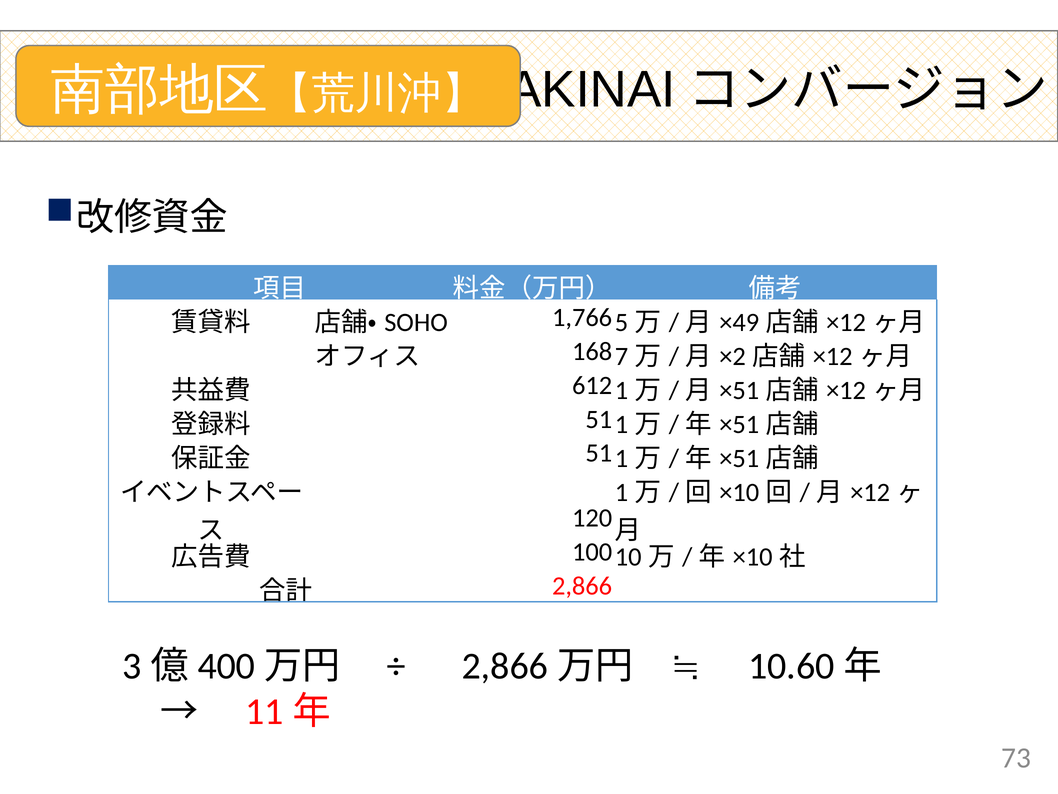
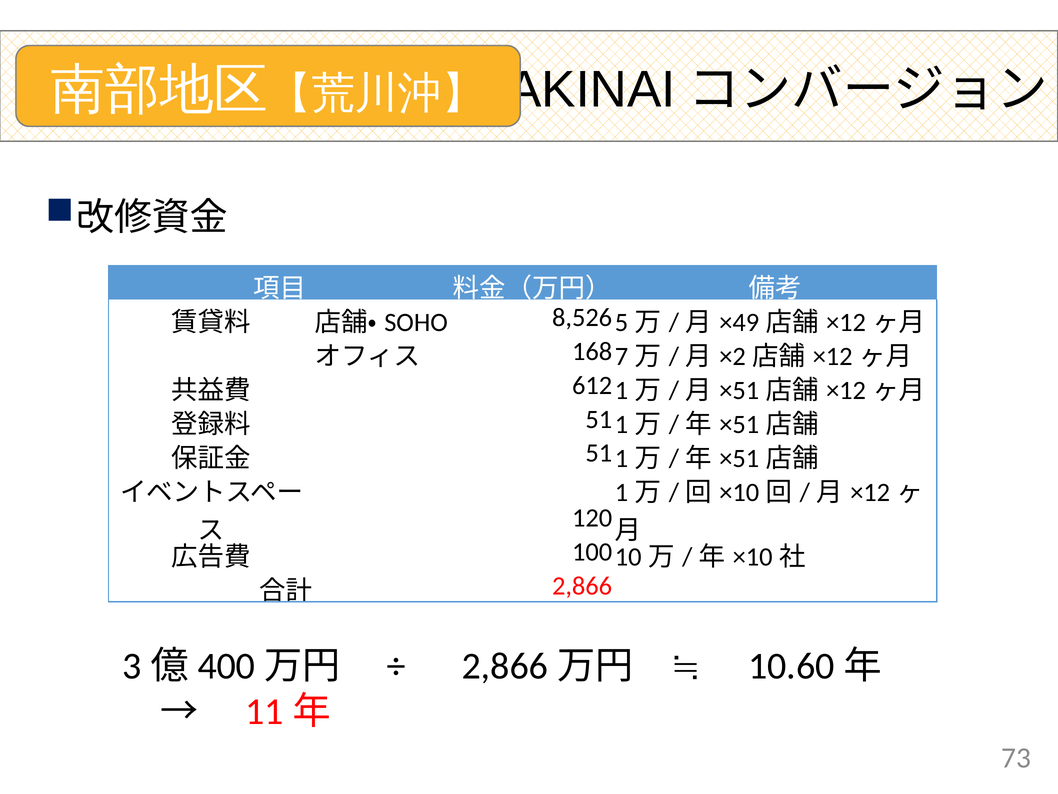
1,766: 1,766 -> 8,526
